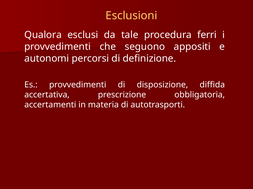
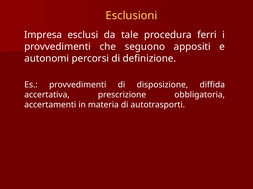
Qualora: Qualora -> Impresa
